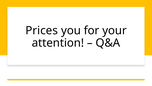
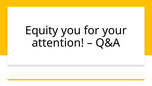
Prices: Prices -> Equity
